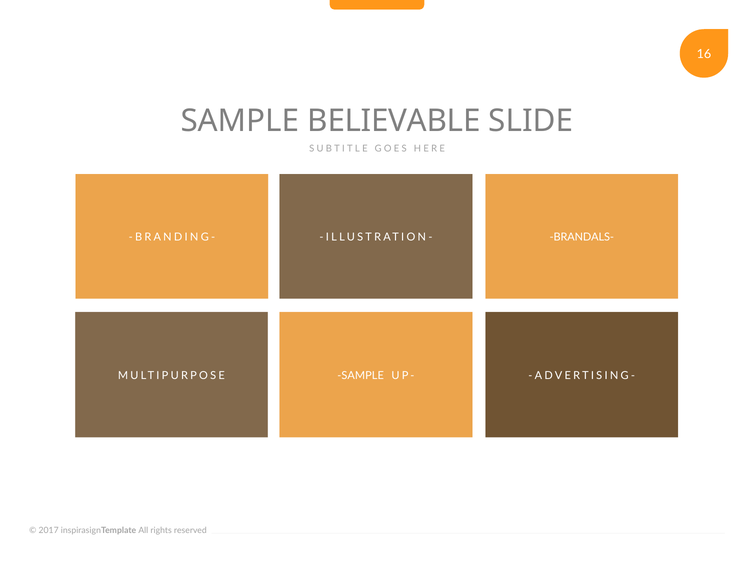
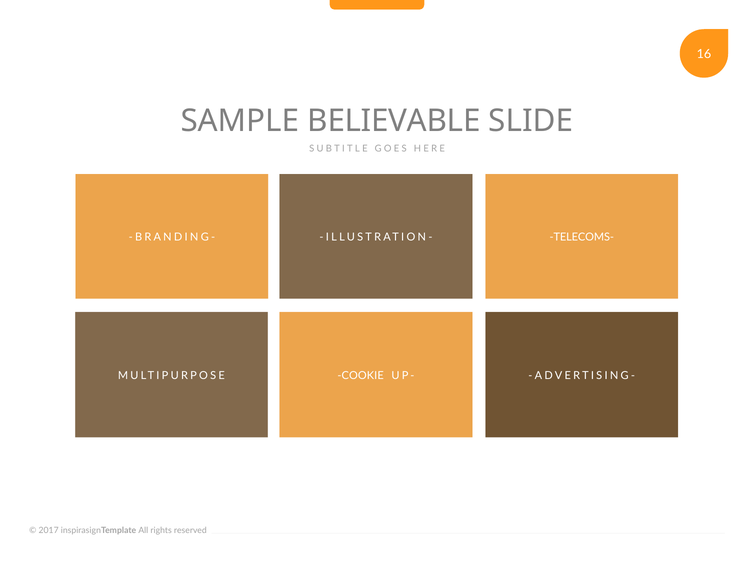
BRANDALS-: BRANDALS- -> TELECOMS-
MULTIPURPOSE SAMPLE: SAMPLE -> COOKIE
